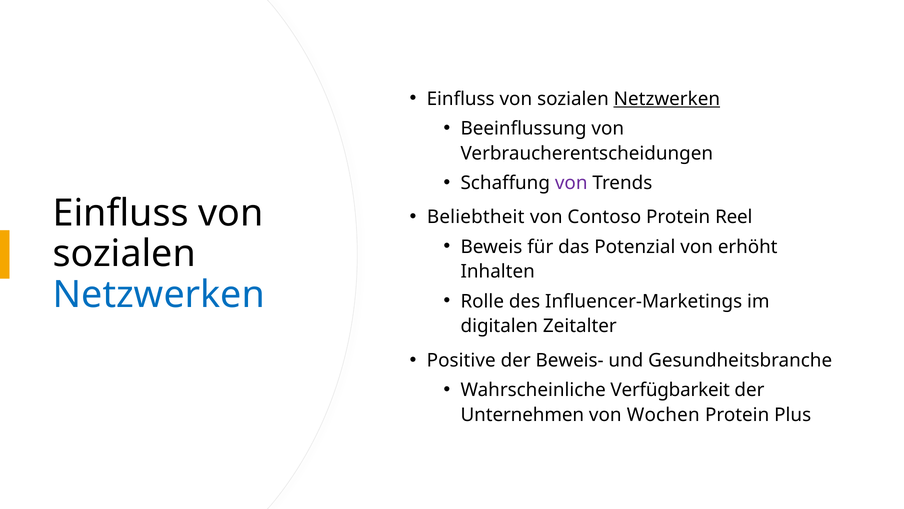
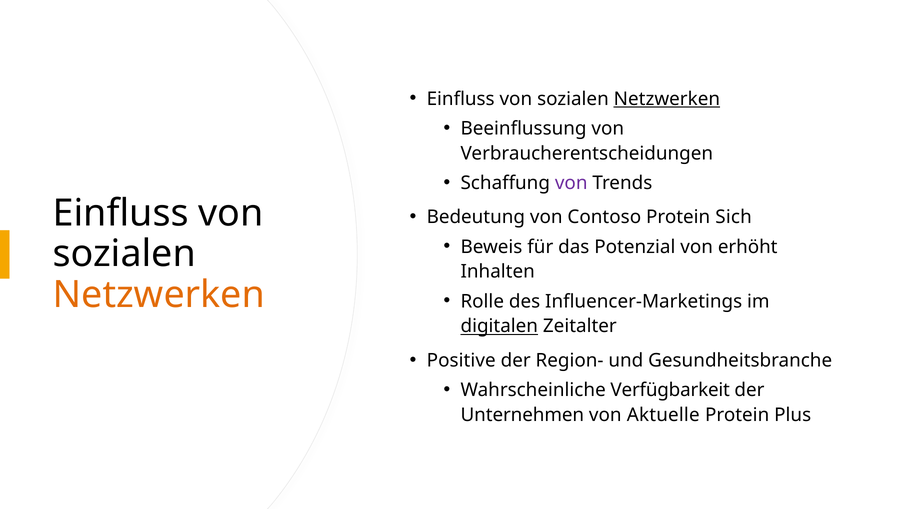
Beliebtheit: Beliebtheit -> Bedeutung
Reel: Reel -> Sich
Netzwerken at (159, 294) colour: blue -> orange
digitalen underline: none -> present
Beweis-: Beweis- -> Region-
Wochen: Wochen -> Aktuelle
